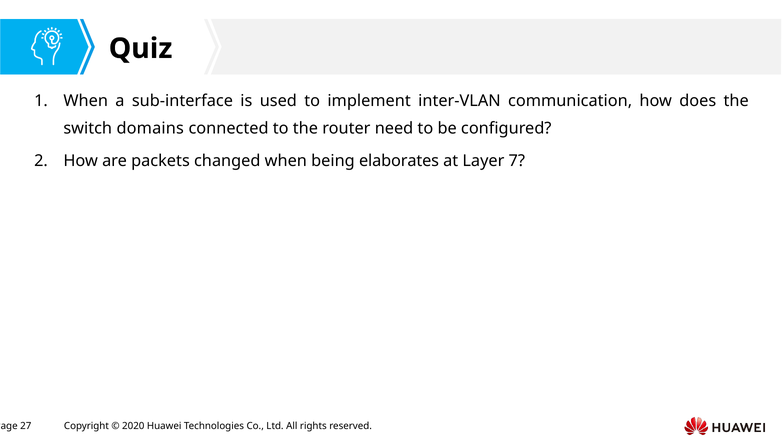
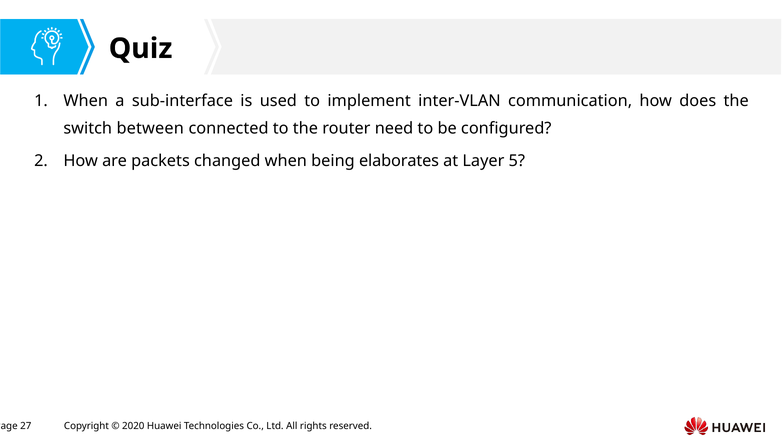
domains: domains -> between
7: 7 -> 5
